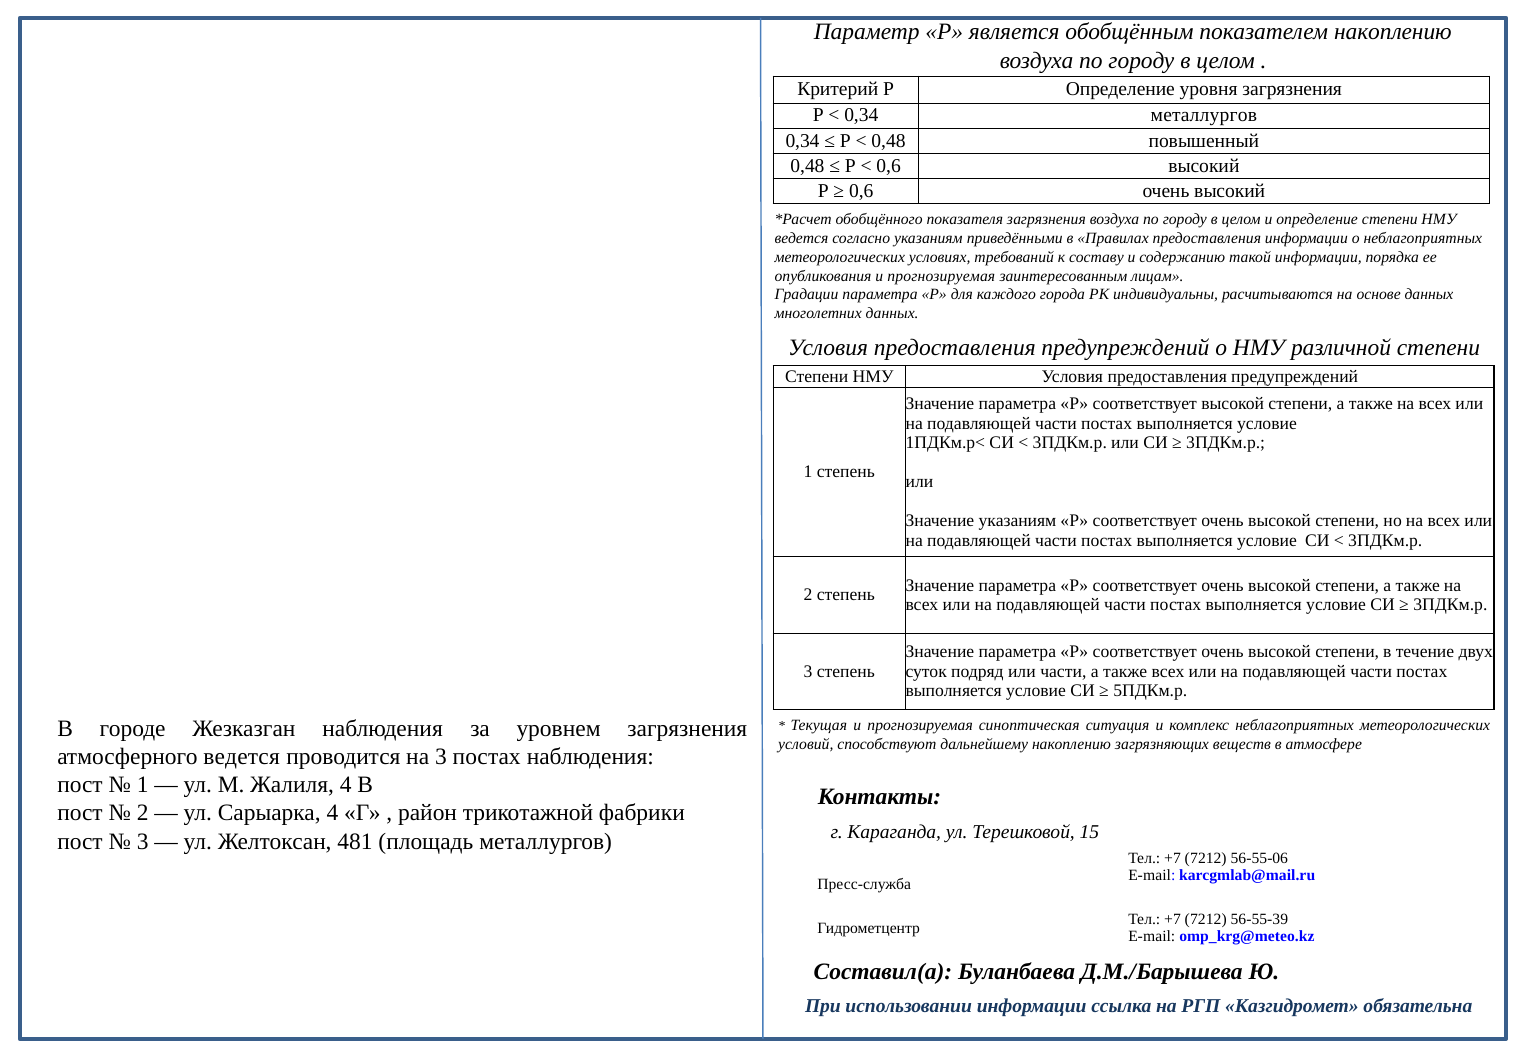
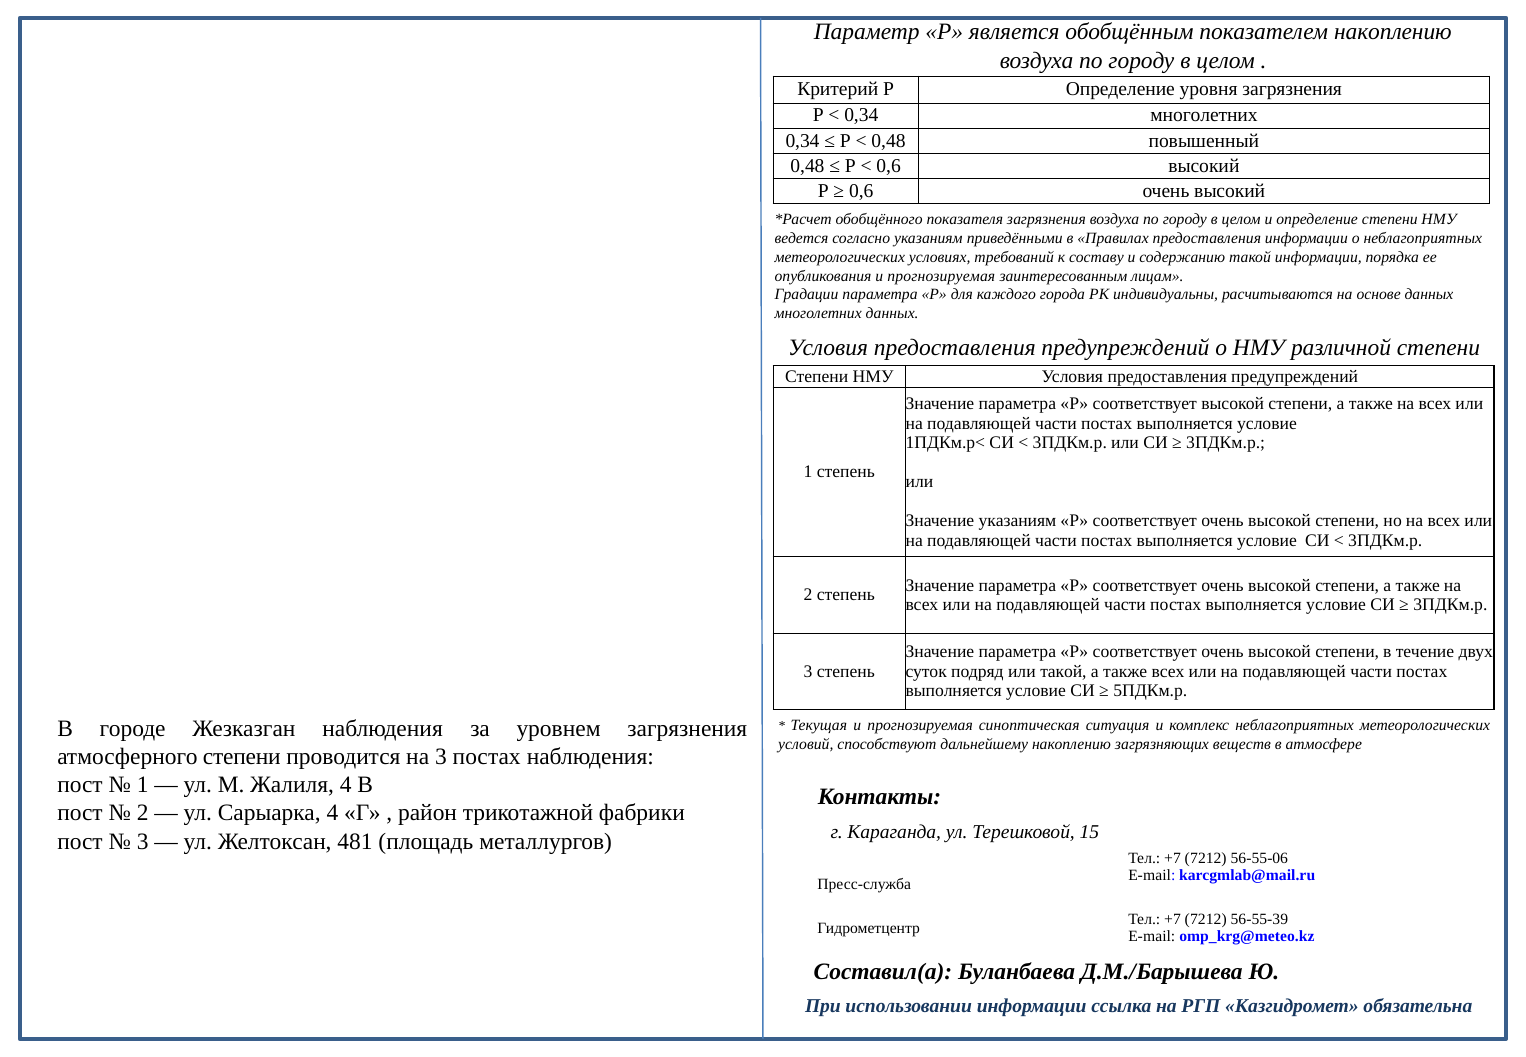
0,34 металлургов: металлургов -> многолетних
или части: части -> такой
атмосферного ведется: ведется -> степени
